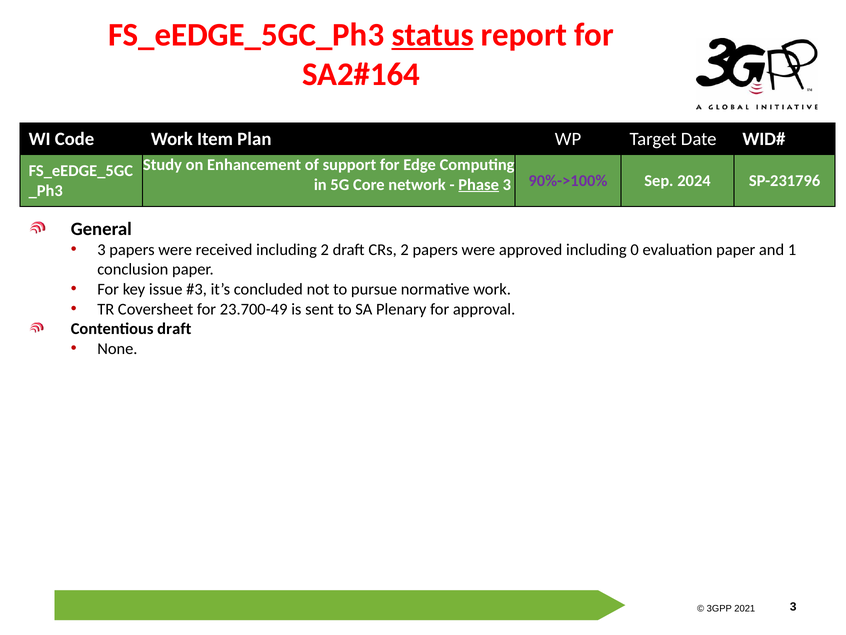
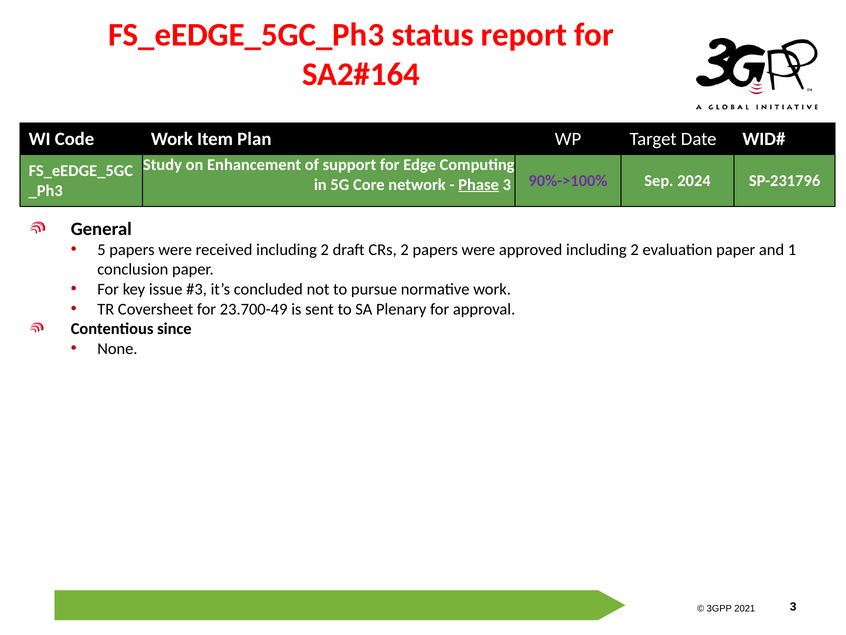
status underline: present -> none
3 at (101, 250): 3 -> 5
approved including 0: 0 -> 2
Contentious draft: draft -> since
